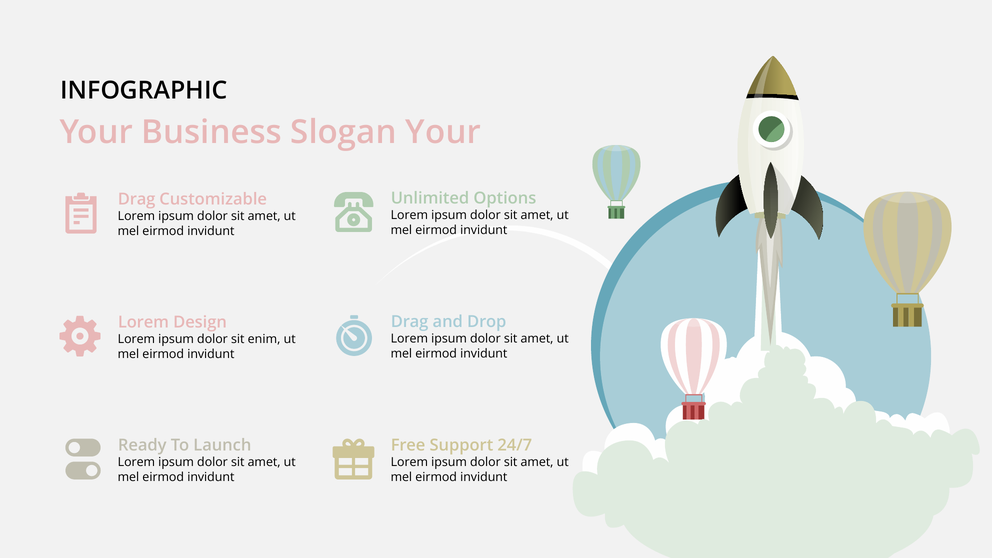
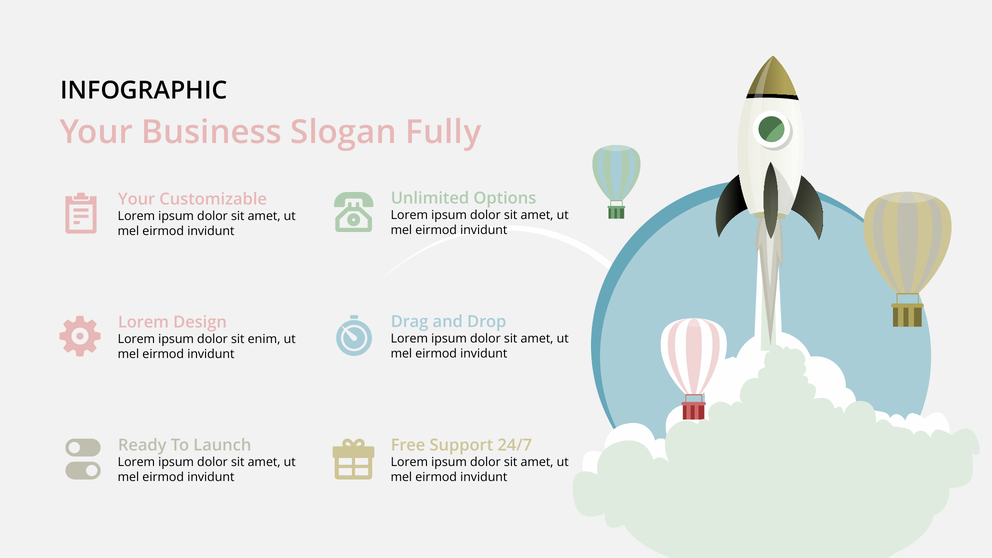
Slogan Your: Your -> Fully
Drag at (137, 199): Drag -> Your
